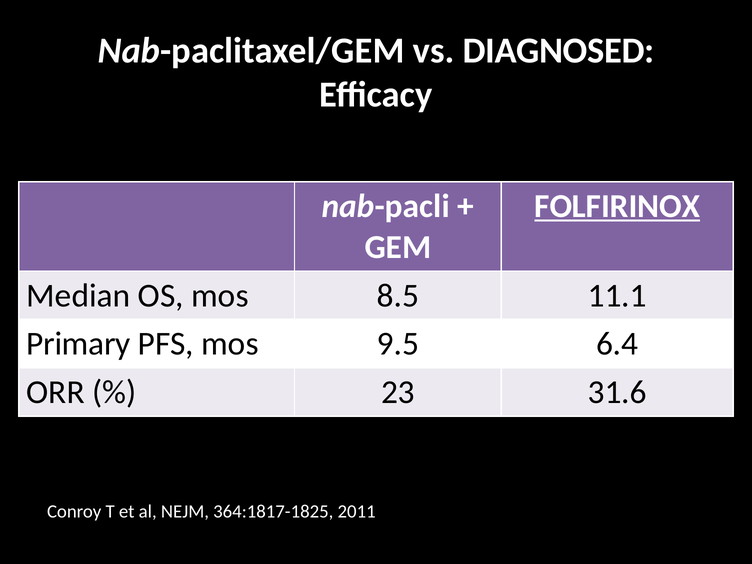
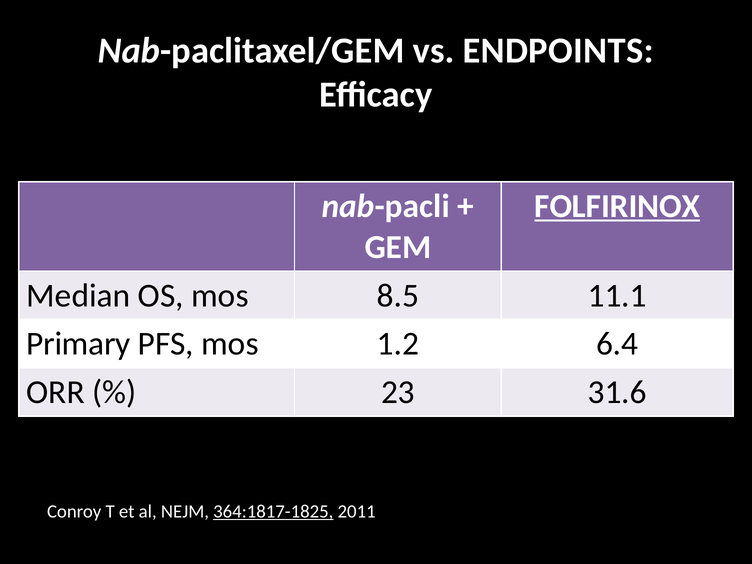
DIAGNOSED: DIAGNOSED -> ENDPOINTS
9.5: 9.5 -> 1.2
364:1817-1825 underline: none -> present
